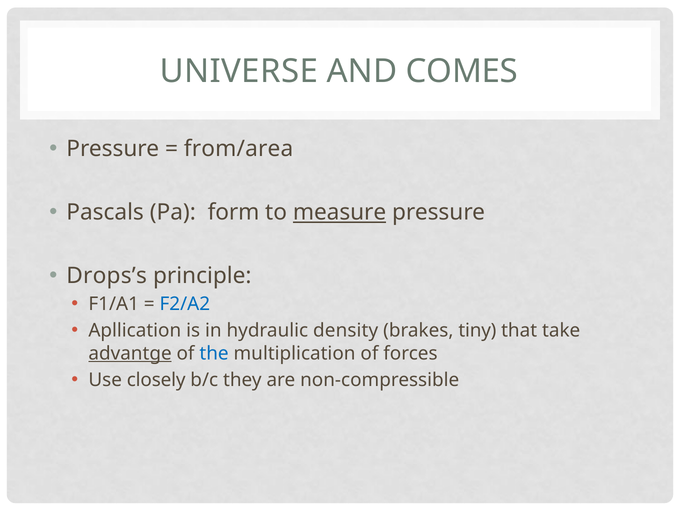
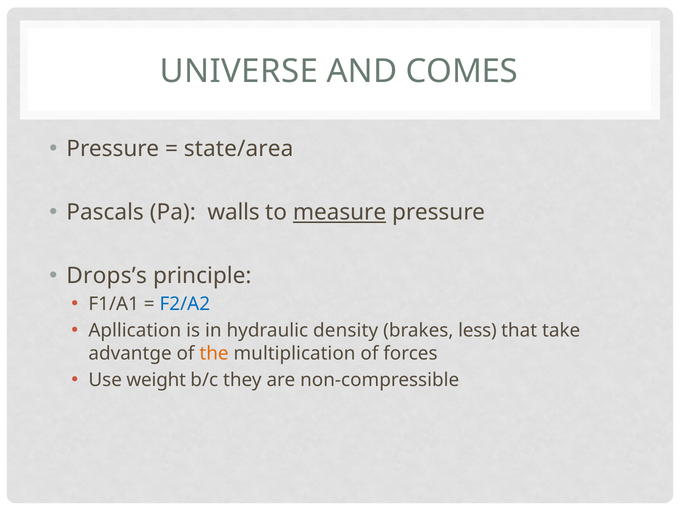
from/area: from/area -> state/area
form: form -> walls
tiny: tiny -> less
advantge underline: present -> none
the colour: blue -> orange
closely: closely -> weight
